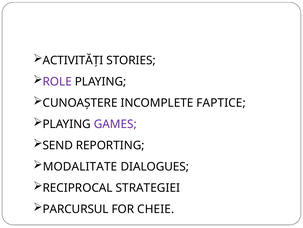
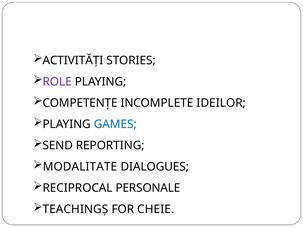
CUNOAȘTERE: CUNOAȘTERE -> COMPETENȚE
FAPTICE: FAPTICE -> IDEILOR
GAMES colour: purple -> blue
STRATEGIEI: STRATEGIEI -> PERSONALE
PARCURSUL: PARCURSUL -> TEACHINGȘ
